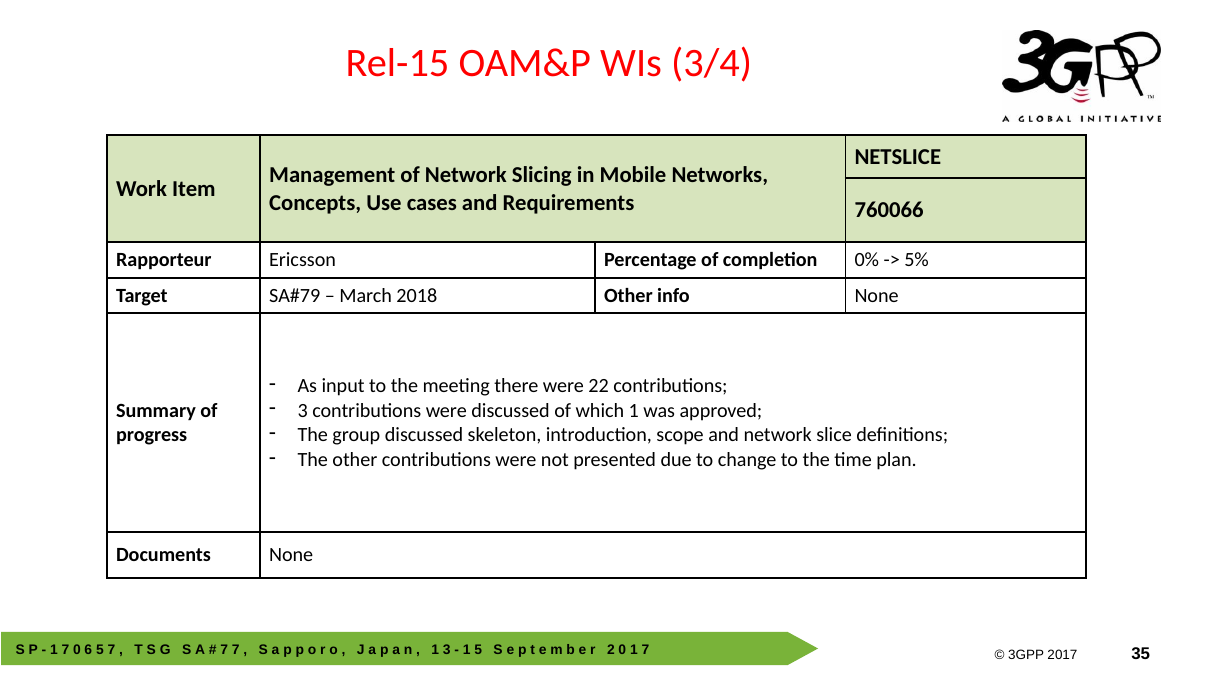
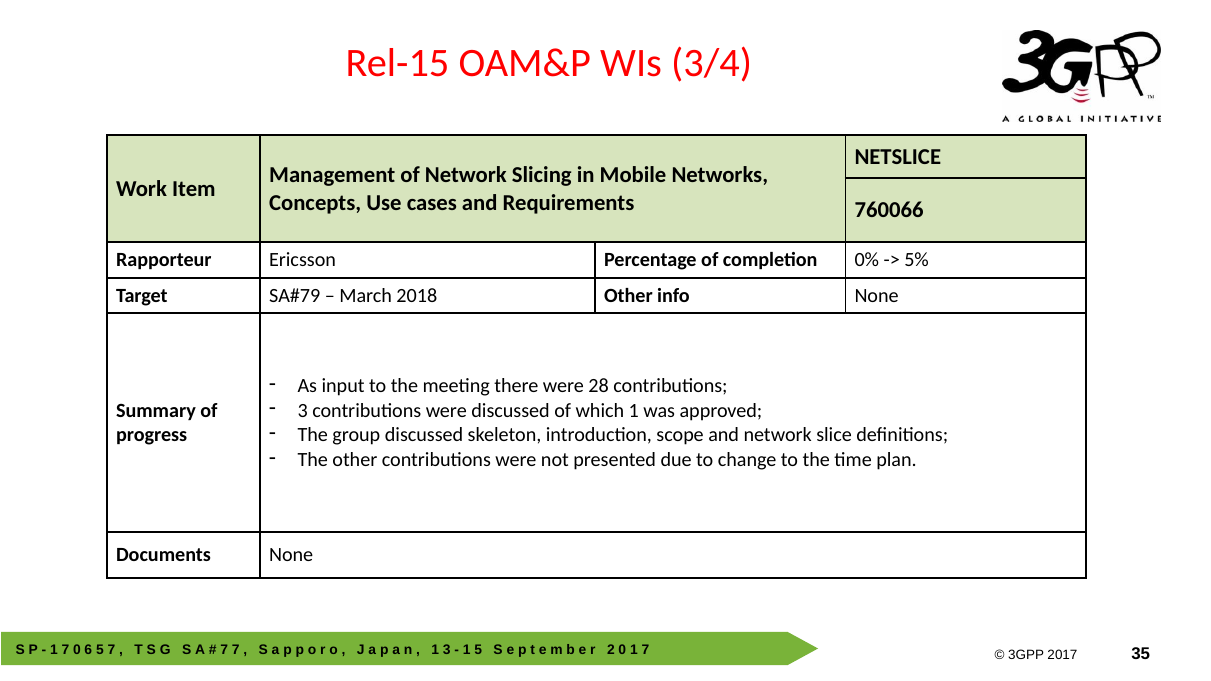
22: 22 -> 28
